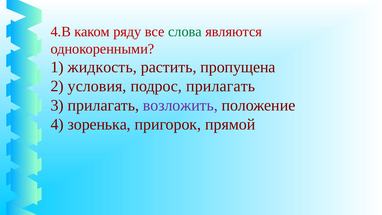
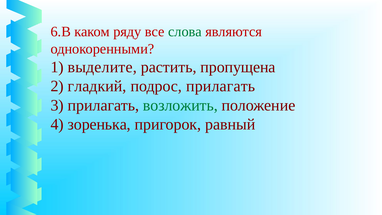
4.В: 4.В -> 6.В
жидкость: жидкость -> выделите
условия: условия -> гладкий
возложить colour: purple -> green
прямой: прямой -> равный
